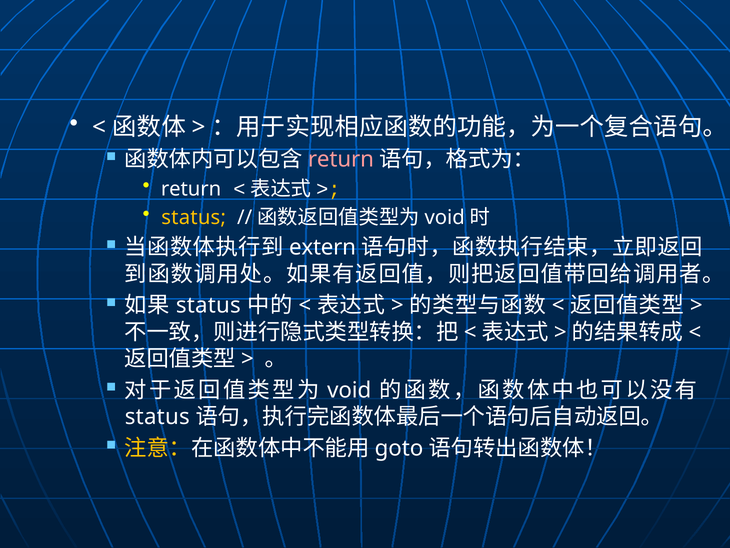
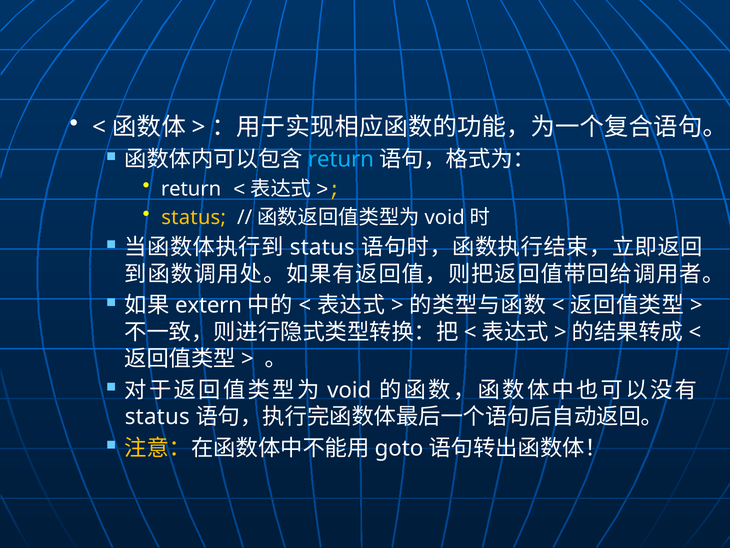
return at (341, 159) colour: pink -> light blue
extern at (323, 247): extern -> status
status at (208, 305): status -> extern
